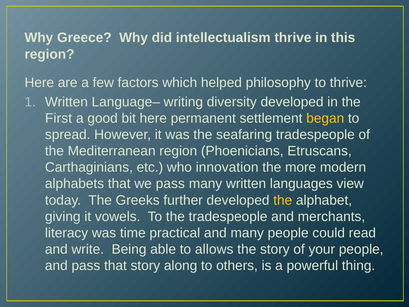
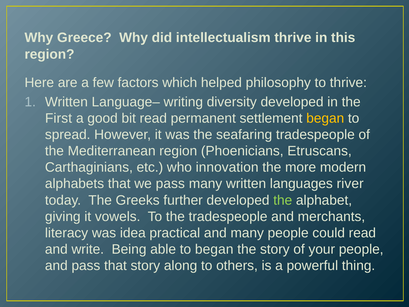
bit here: here -> read
view: view -> river
the at (283, 200) colour: yellow -> light green
time: time -> idea
to allows: allows -> began
